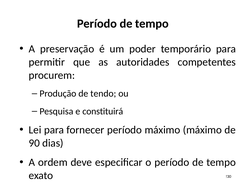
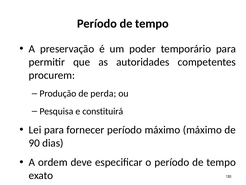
tendo: tendo -> perda
